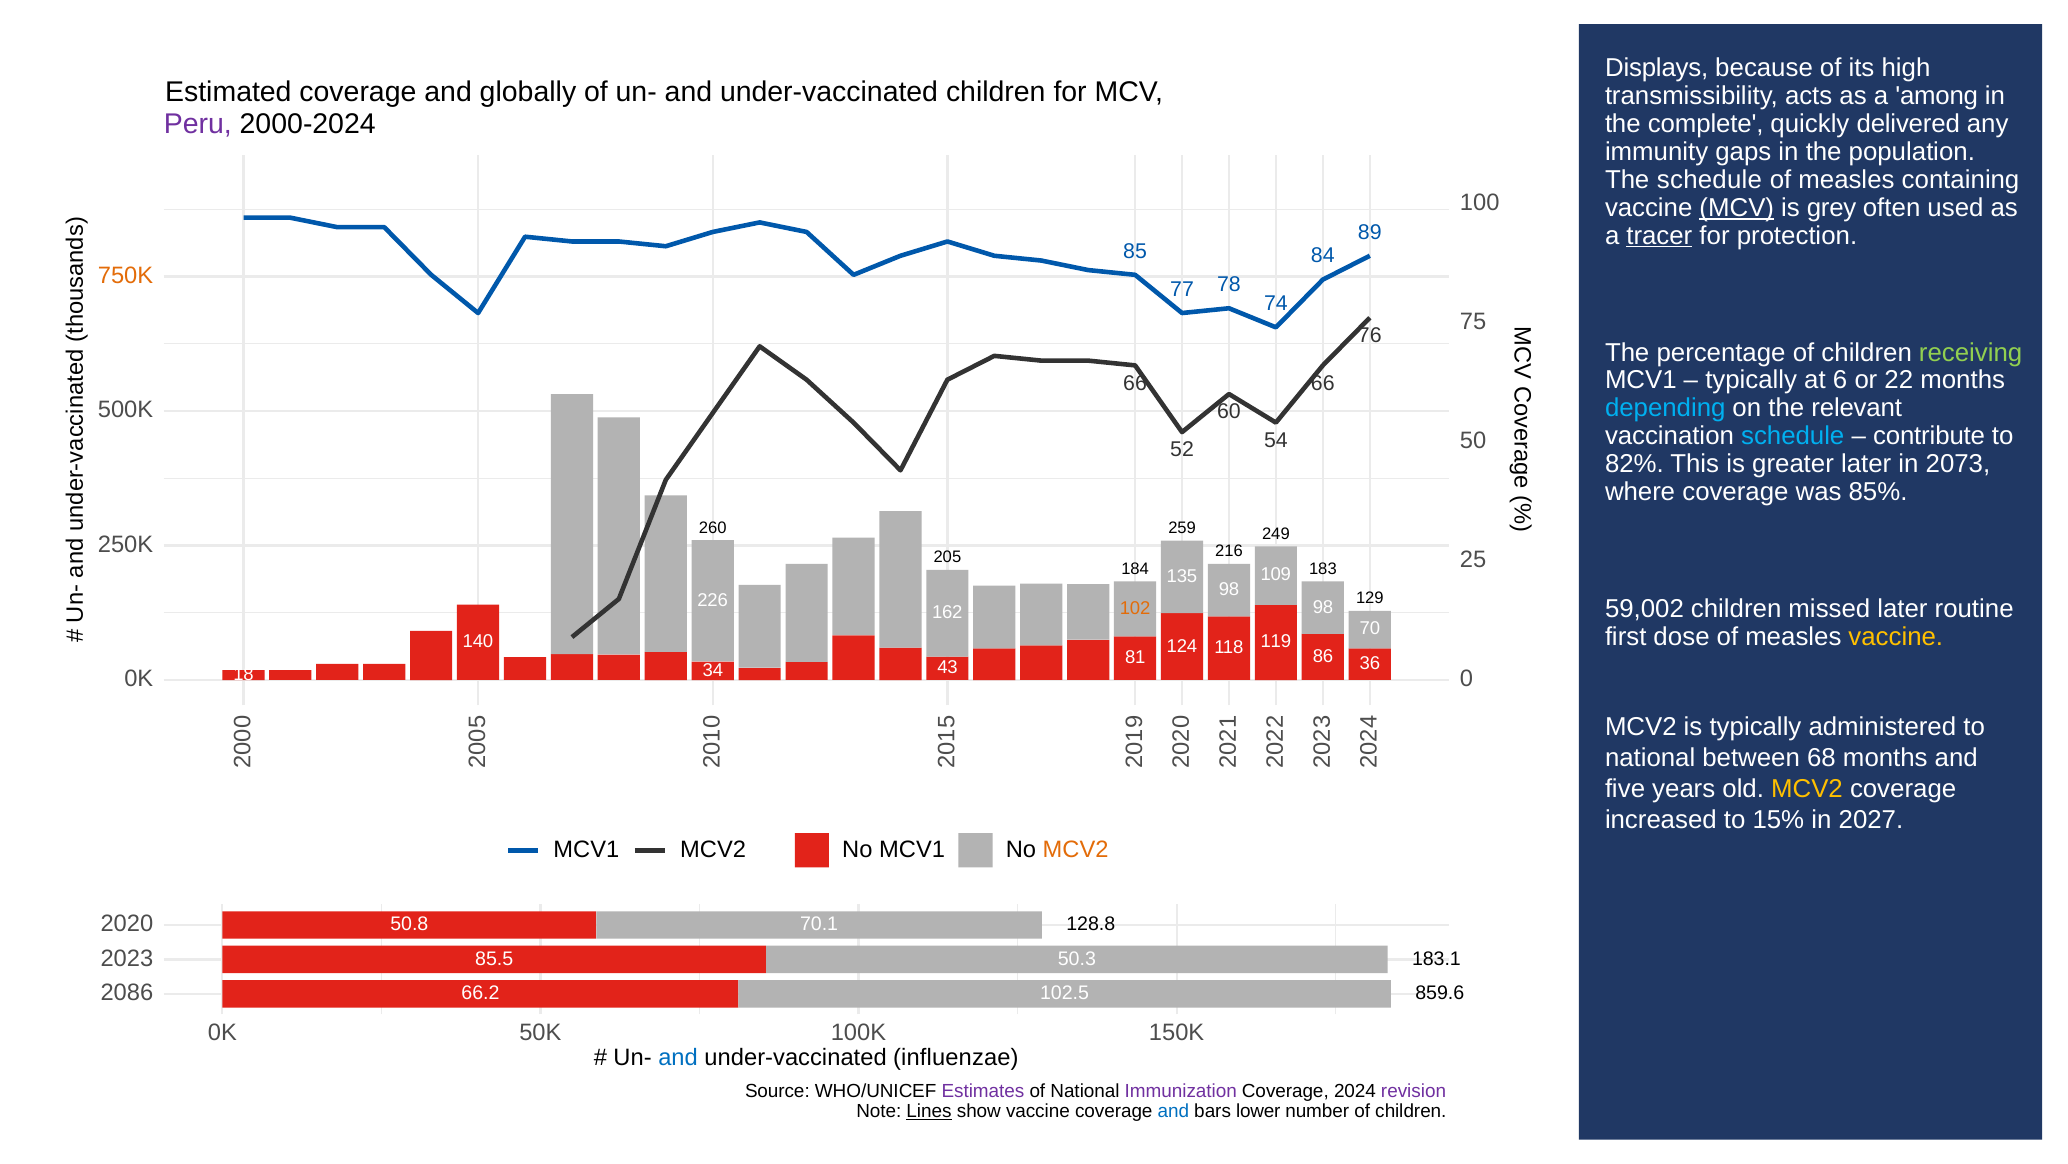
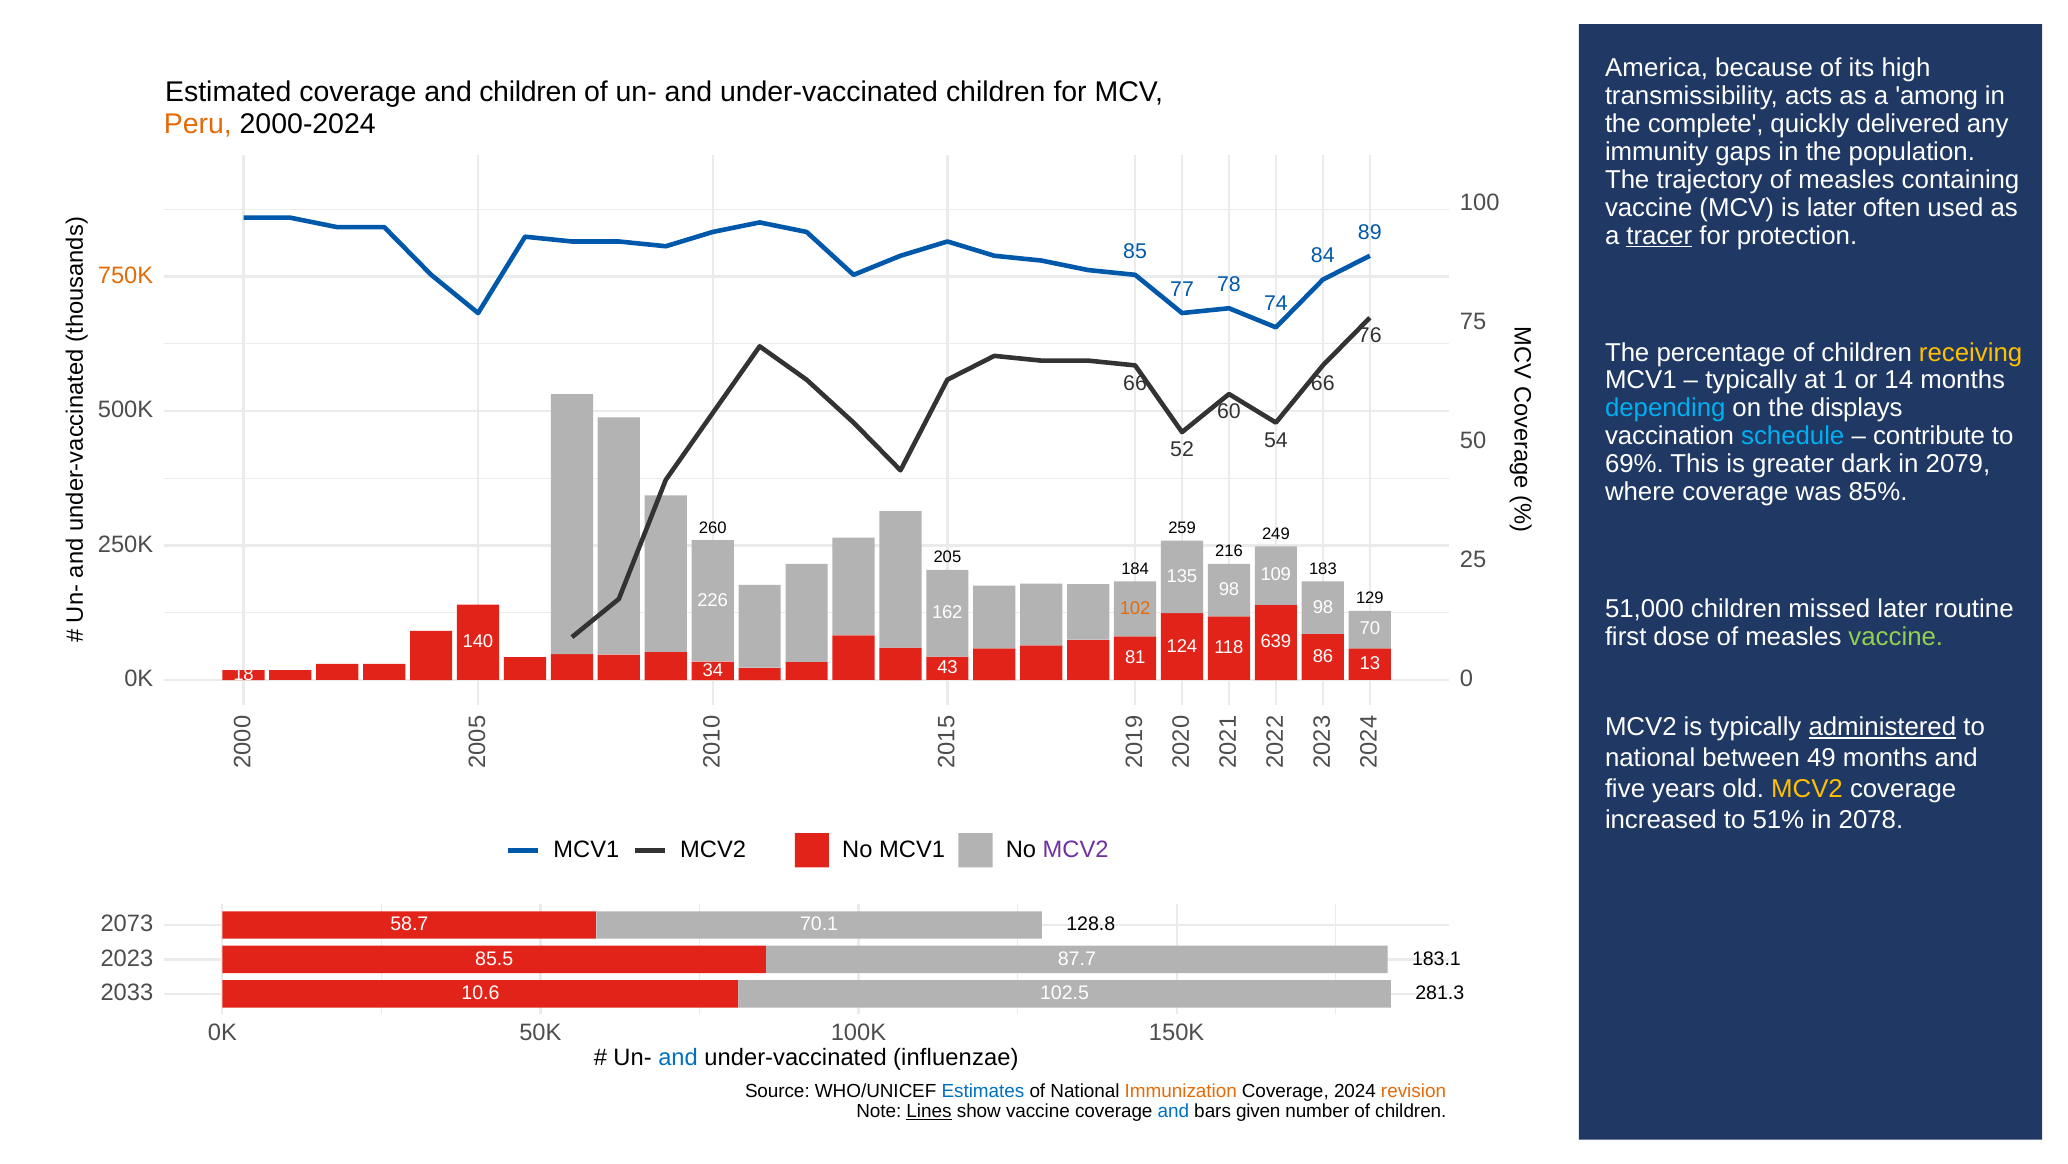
Displays: Displays -> America
and globally: globally -> children
Peru colour: purple -> orange
The schedule: schedule -> trajectory
MCV at (1737, 208) underline: present -> none
is grey: grey -> later
receiving colour: light green -> yellow
at 6: 6 -> 1
22: 22 -> 14
relevant: relevant -> displays
82%: 82% -> 69%
greater later: later -> dark
2073: 2073 -> 2079
59,002: 59,002 -> 51,000
vaccine at (1896, 637) colour: yellow -> light green
119: 119 -> 639
36: 36 -> 13
administered underline: none -> present
68: 68 -> 49
15%: 15% -> 51%
2027: 2027 -> 2078
MCV2 at (1076, 849) colour: orange -> purple
2020: 2020 -> 2073
50.8: 50.8 -> 58.7
50.3: 50.3 -> 87.7
2086: 2086 -> 2033
66.2: 66.2 -> 10.6
859.6: 859.6 -> 281.3
Estimates colour: purple -> blue
Immunization colour: purple -> orange
revision at (1414, 1090) colour: purple -> orange
lower: lower -> given
